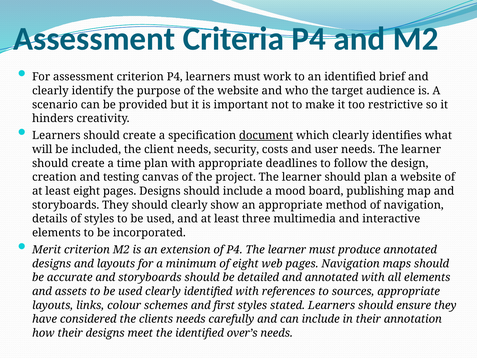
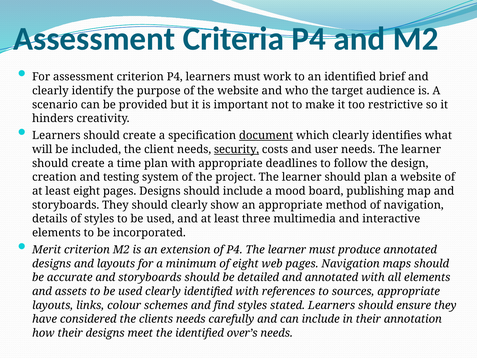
security underline: none -> present
canvas: canvas -> system
first: first -> find
